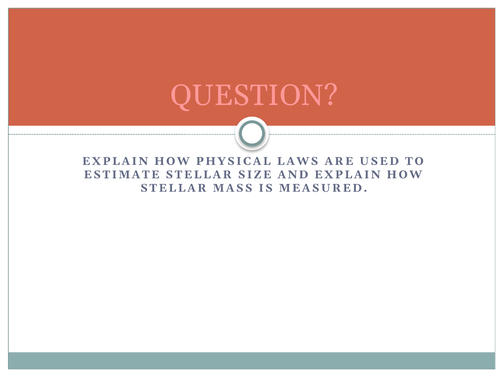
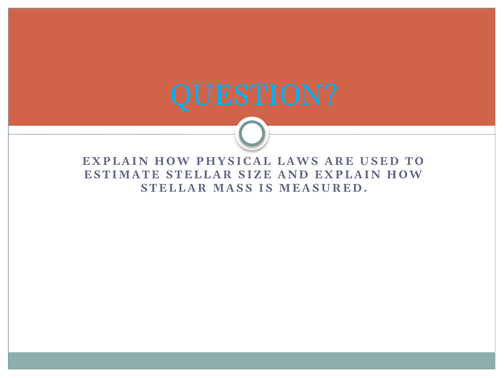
QUESTION colour: pink -> light blue
